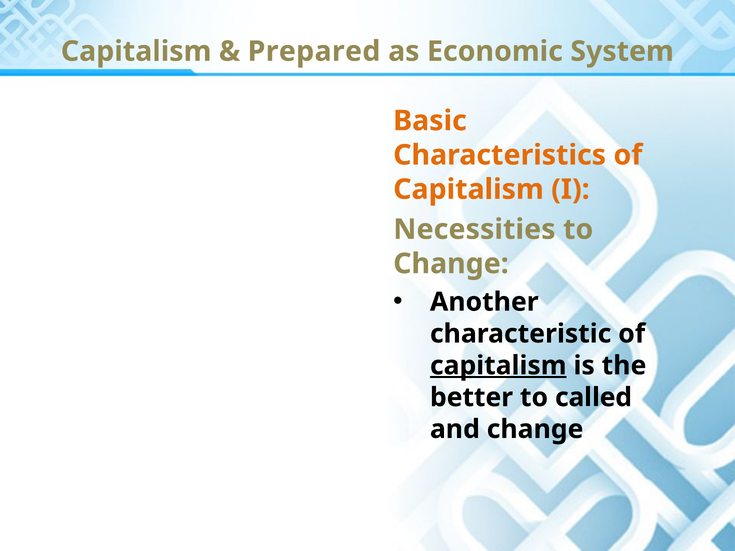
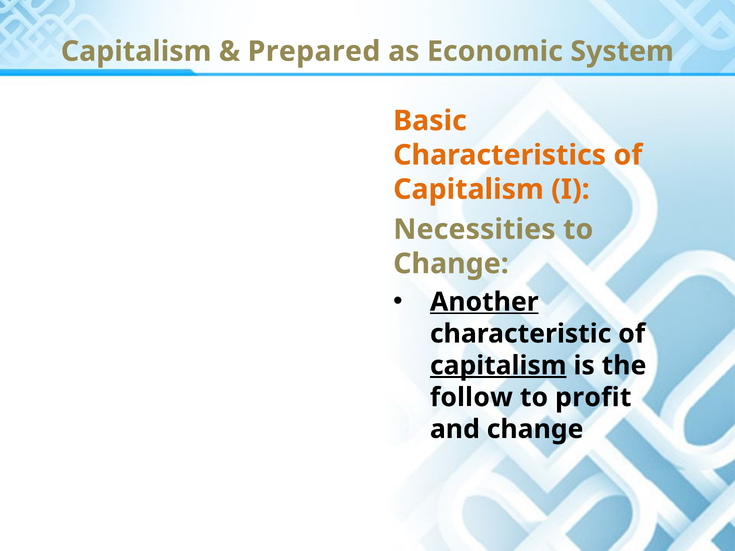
Another underline: none -> present
better: better -> follow
called: called -> profit
